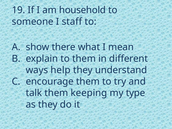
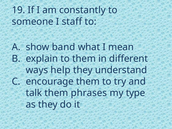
household: household -> constantly
there: there -> band
keeping: keeping -> phrases
